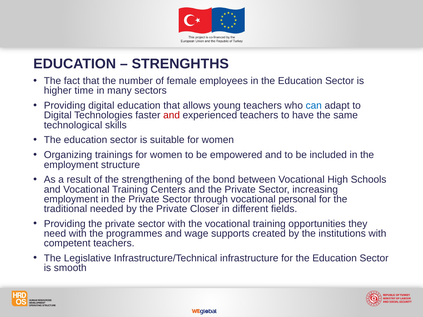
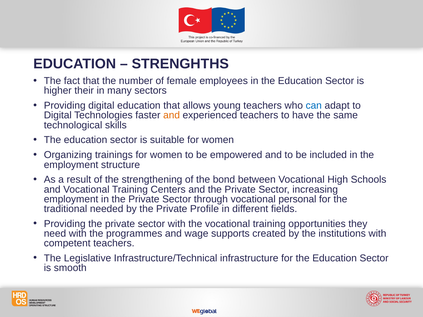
time: time -> their
and at (172, 115) colour: red -> orange
Closer: Closer -> Profile
